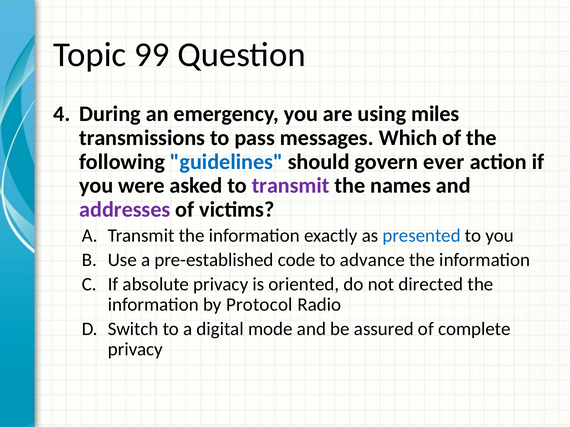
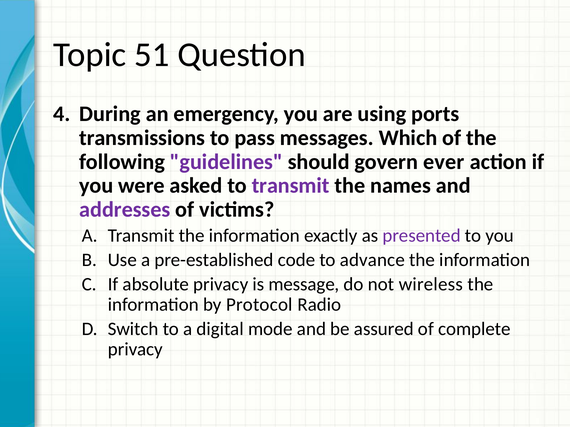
99: 99 -> 51
miles: miles -> ports
guidelines colour: blue -> purple
presented colour: blue -> purple
oriented: oriented -> message
directed: directed -> wireless
